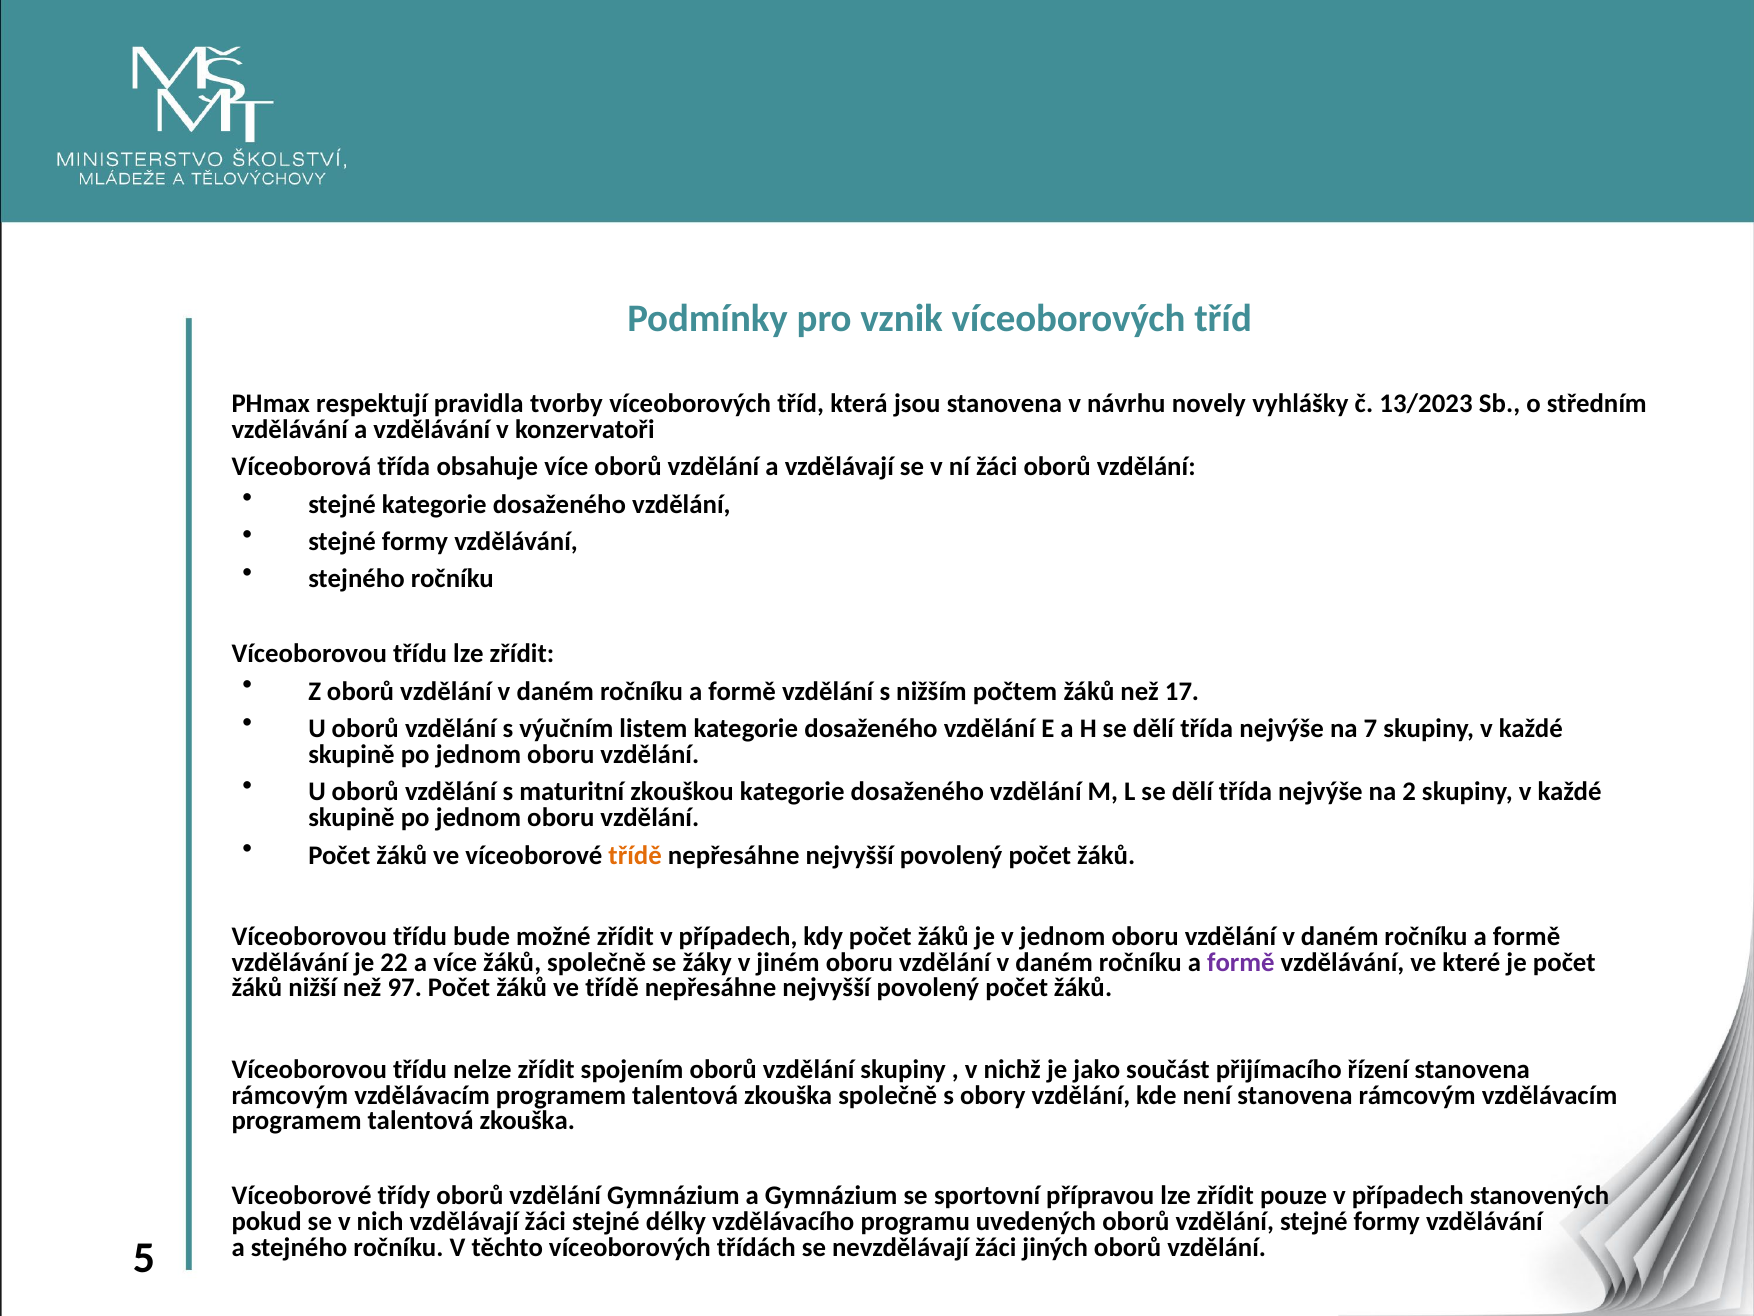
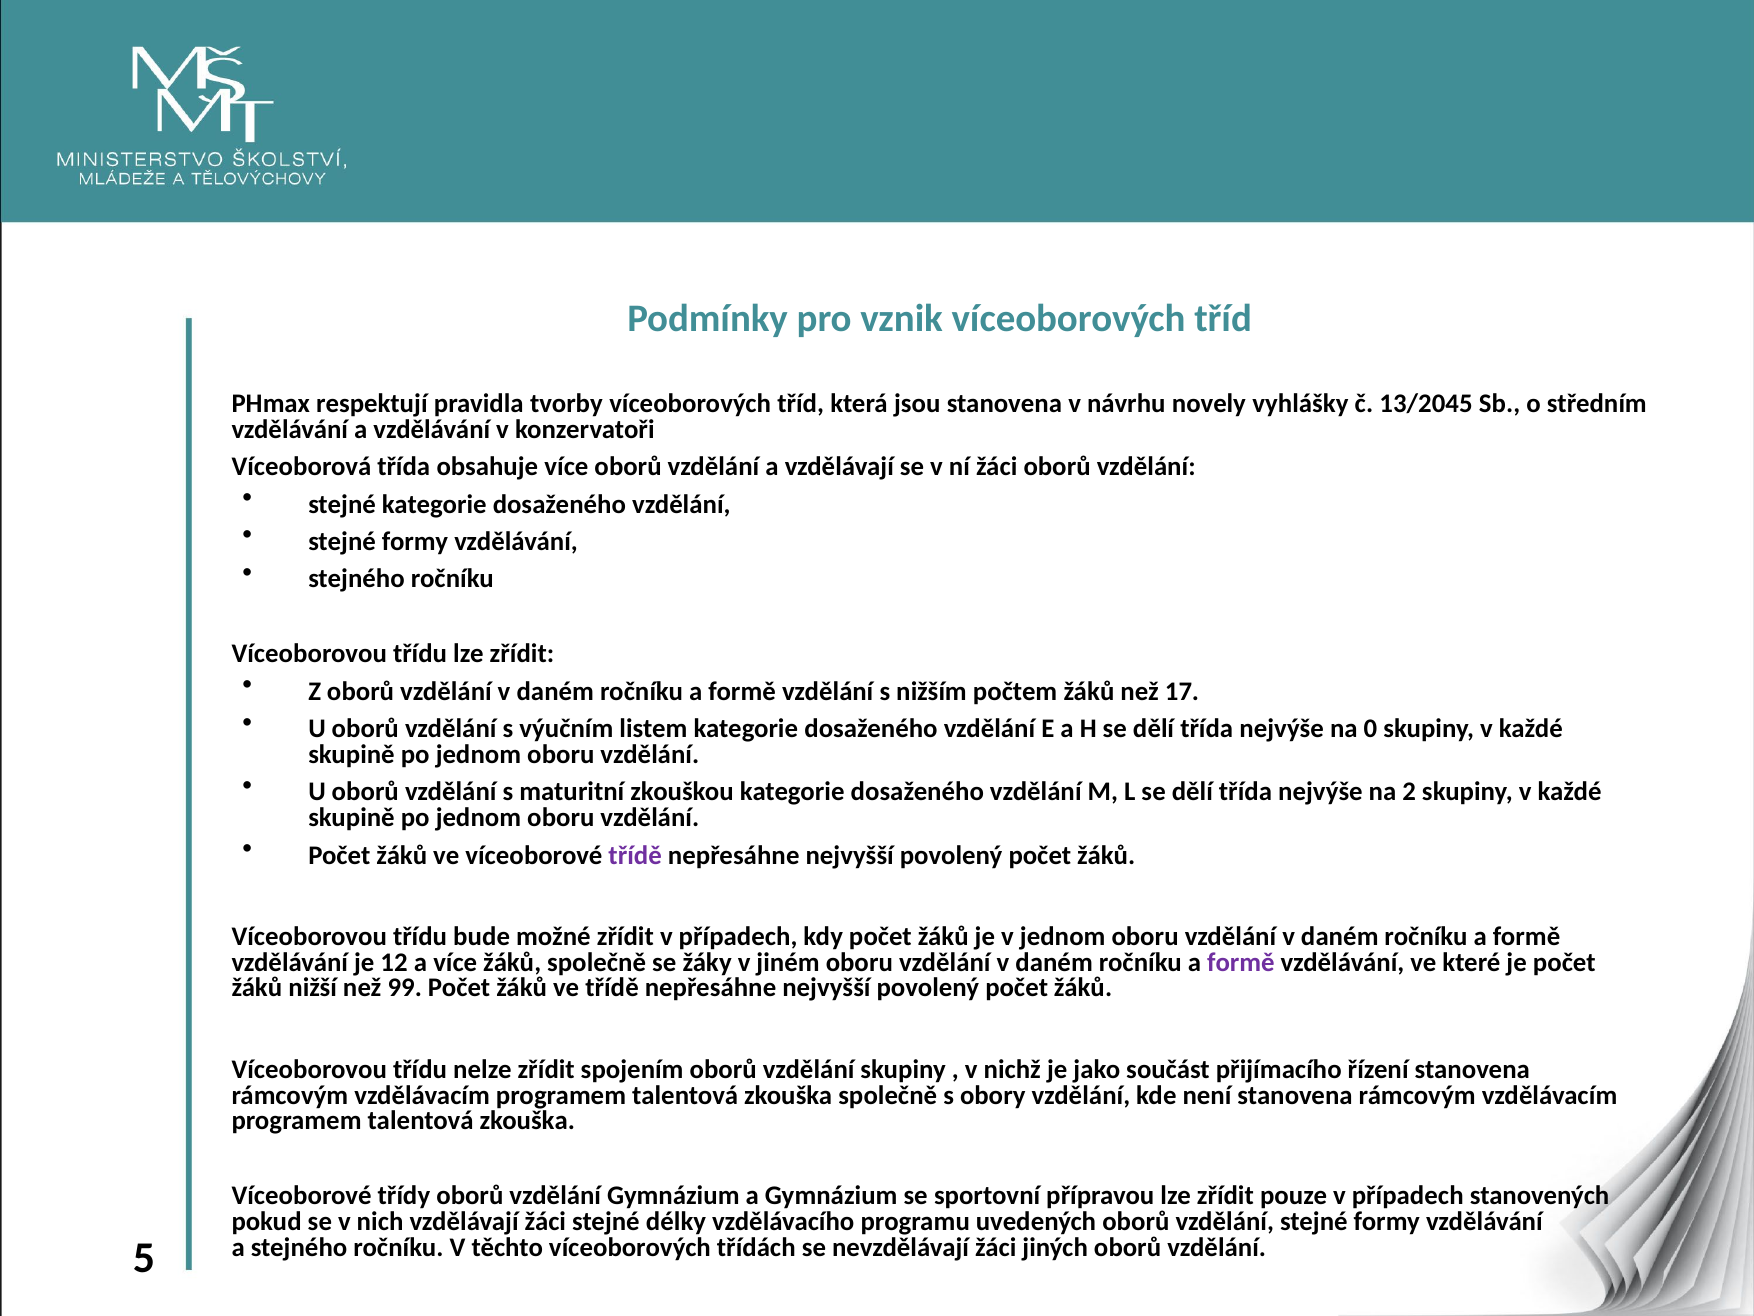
13/2023: 13/2023 -> 13/2045
7: 7 -> 0
třídě at (635, 855) colour: orange -> purple
22: 22 -> 12
97: 97 -> 99
